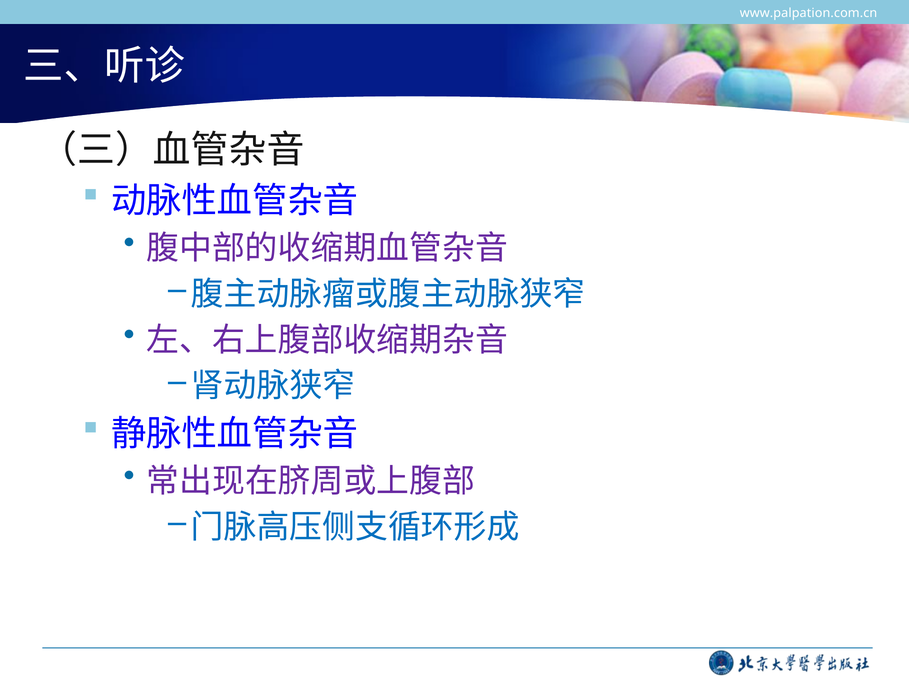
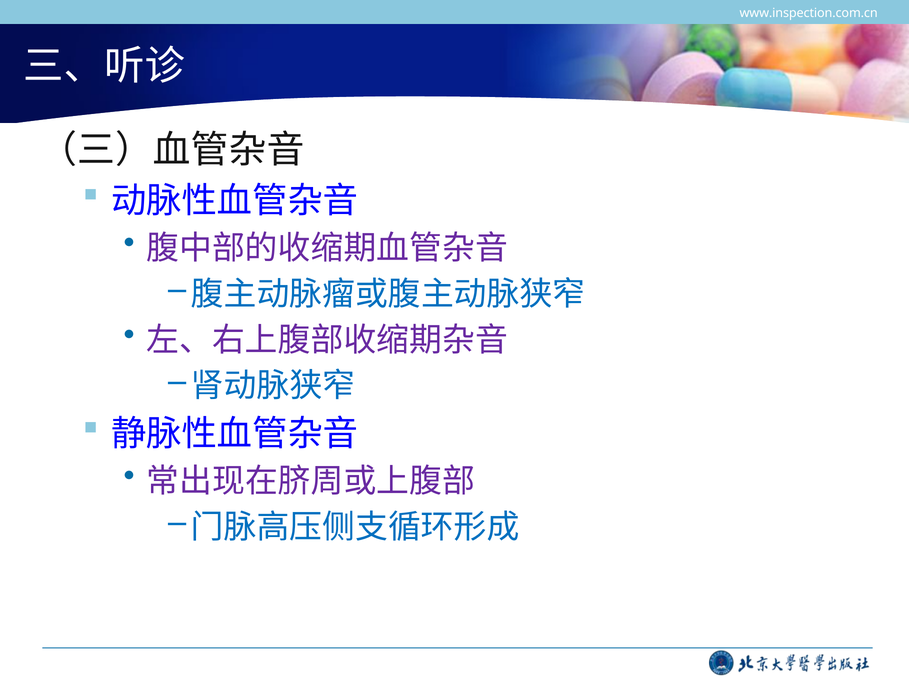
www.palpation.com.cn: www.palpation.com.cn -> www.inspection.com.cn
